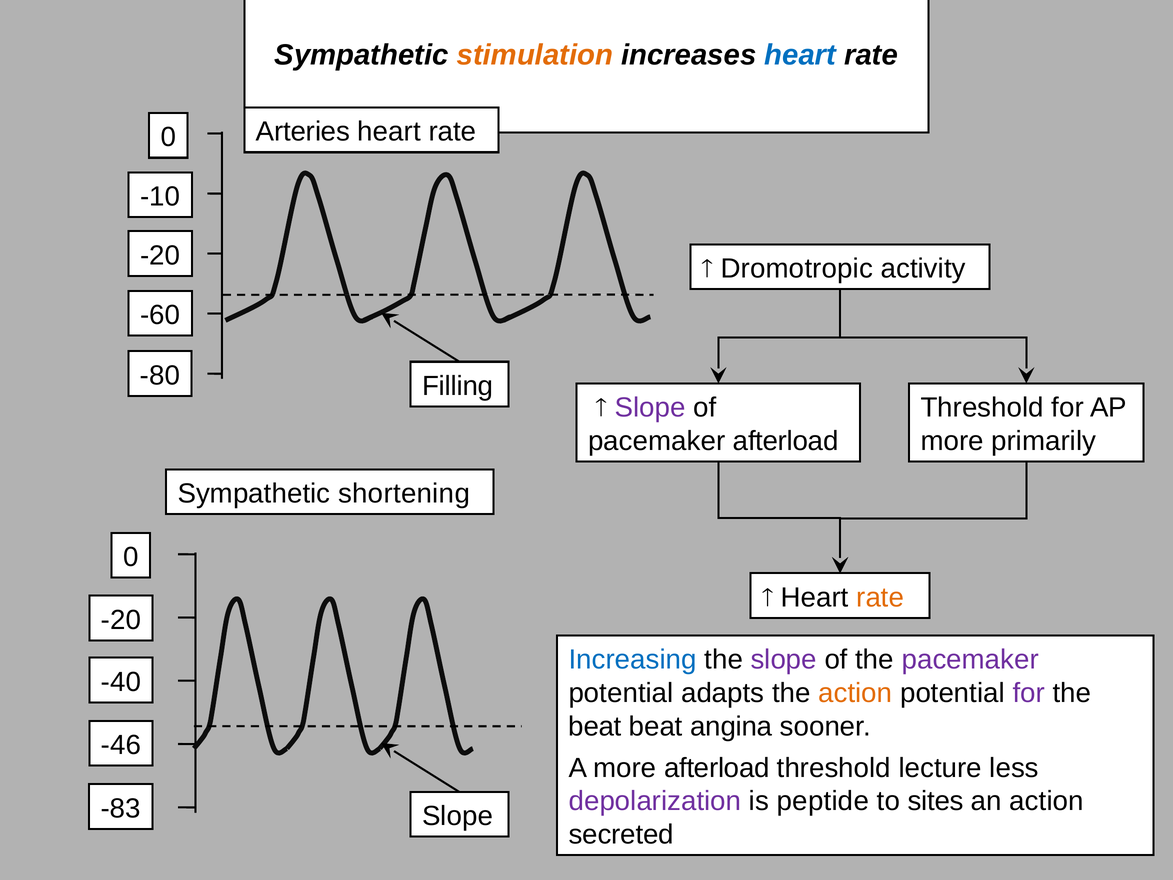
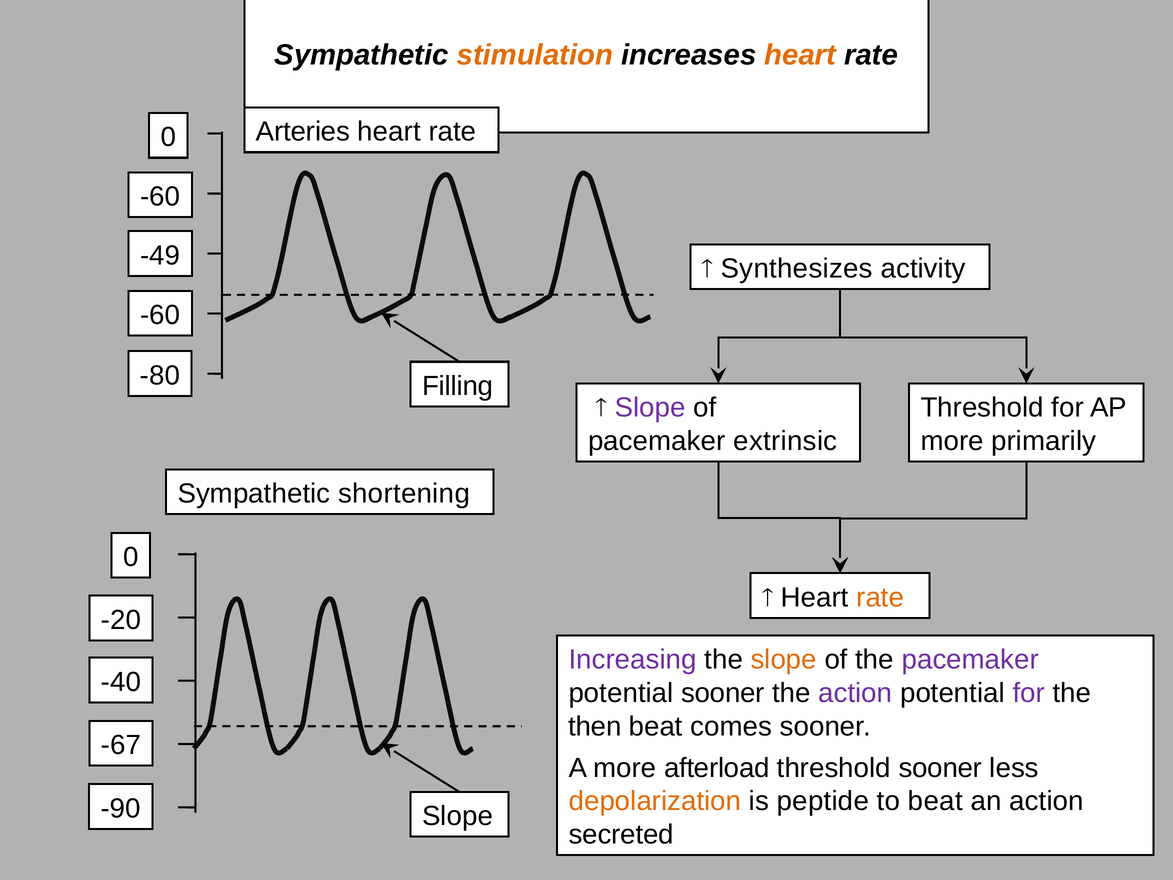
heart at (800, 55) colour: blue -> orange
-10 at (160, 197): -10 -> -60
-20 at (160, 255): -20 -> -49
Dromotropic: Dromotropic -> Synthesizes
pacemaker afterload: afterload -> extrinsic
Increasing colour: blue -> purple
slope at (784, 660) colour: purple -> orange
potential adapts: adapts -> sooner
action at (855, 693) colour: orange -> purple
beat at (595, 726): beat -> then
angina: angina -> comes
-46: -46 -> -67
threshold lecture: lecture -> sooner
depolarization colour: purple -> orange
to sites: sites -> beat
-83: -83 -> -90
